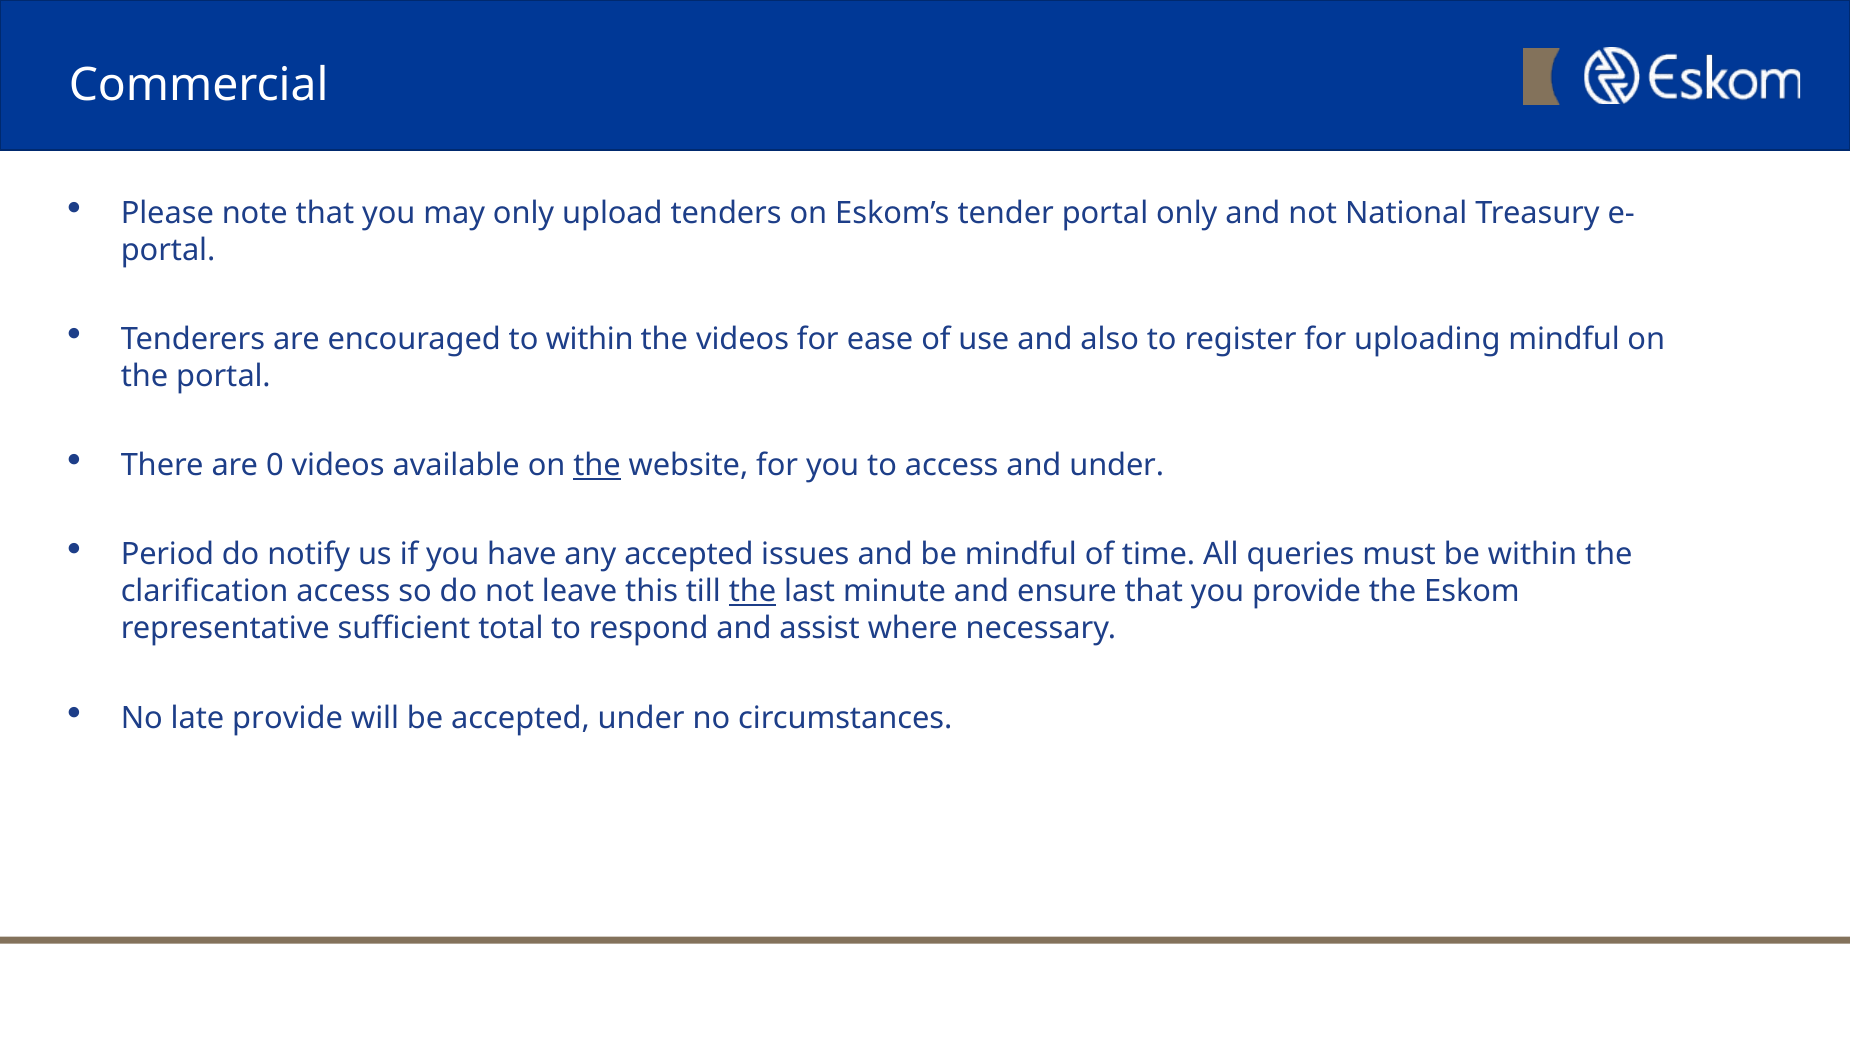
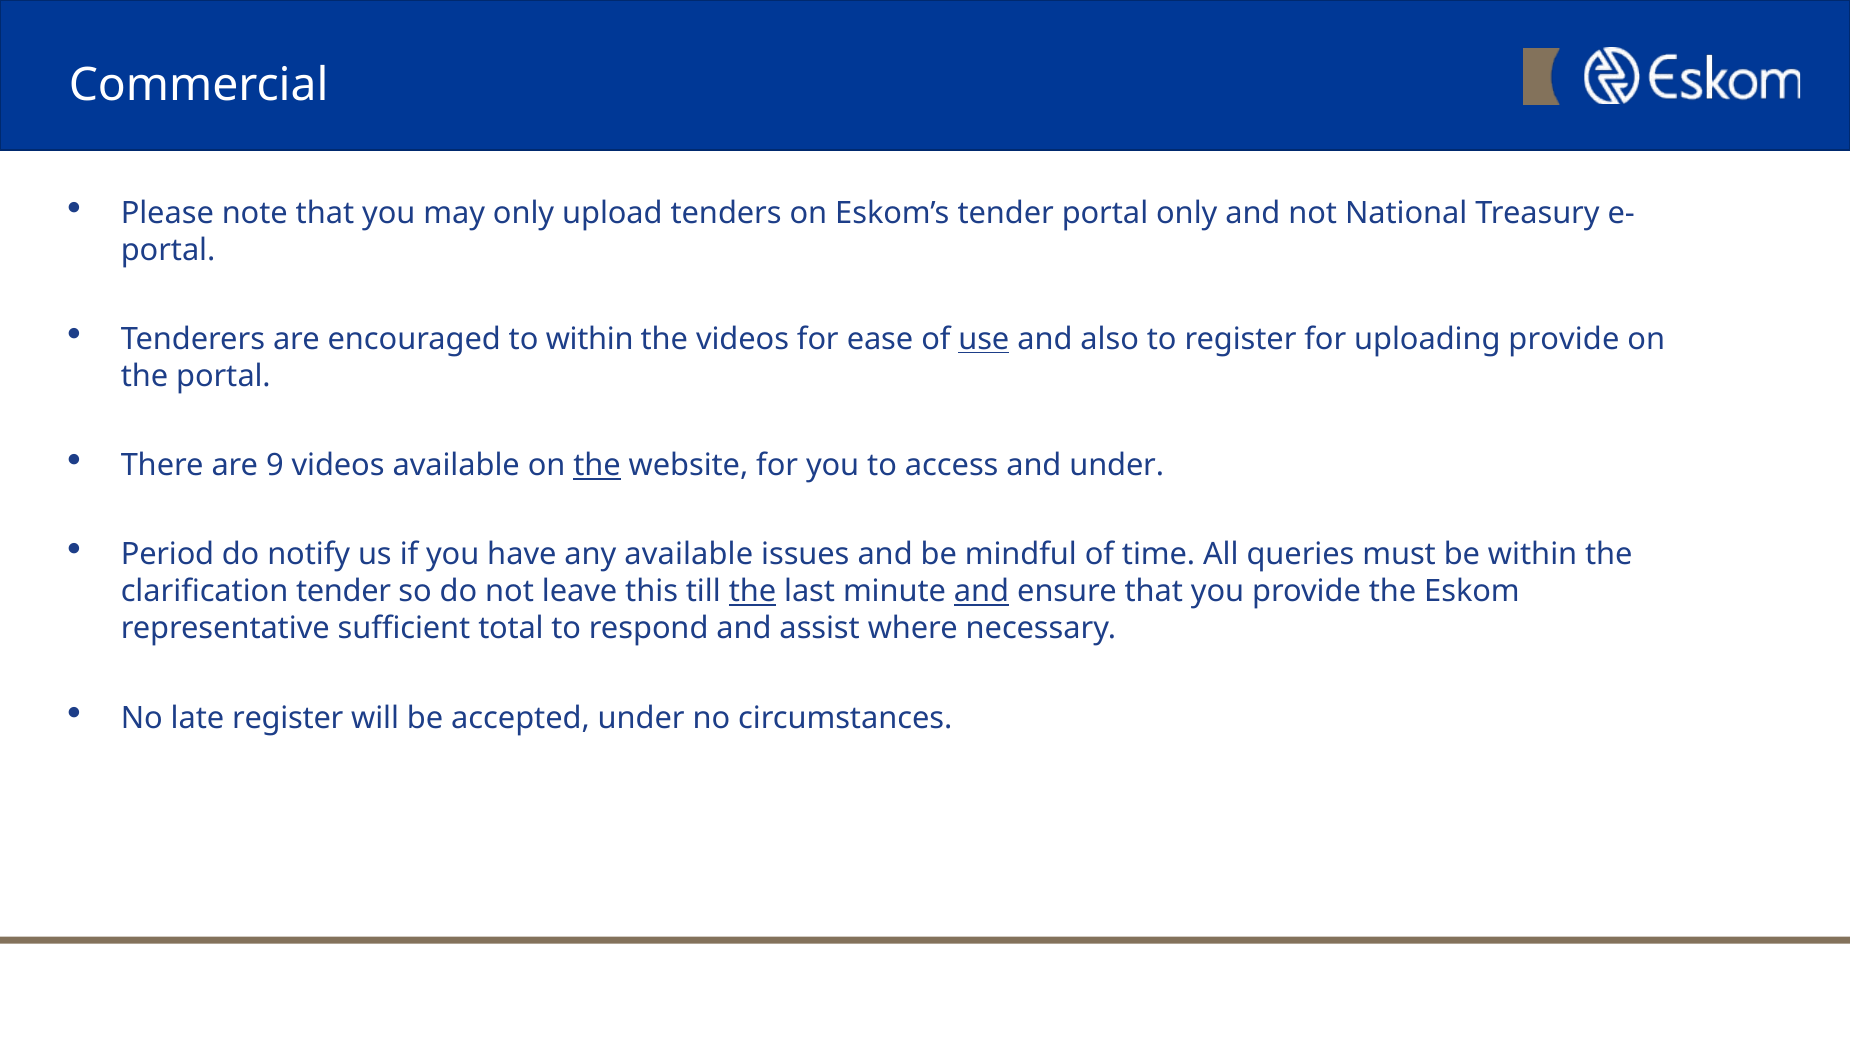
use underline: none -> present
uploading mindful: mindful -> provide
0: 0 -> 9
any accepted: accepted -> available
clarification access: access -> tender
and at (982, 592) underline: none -> present
late provide: provide -> register
